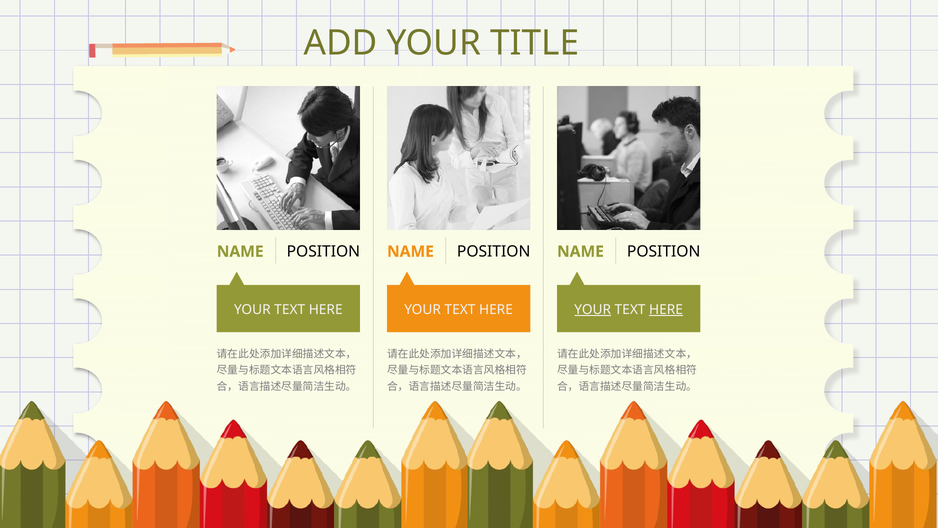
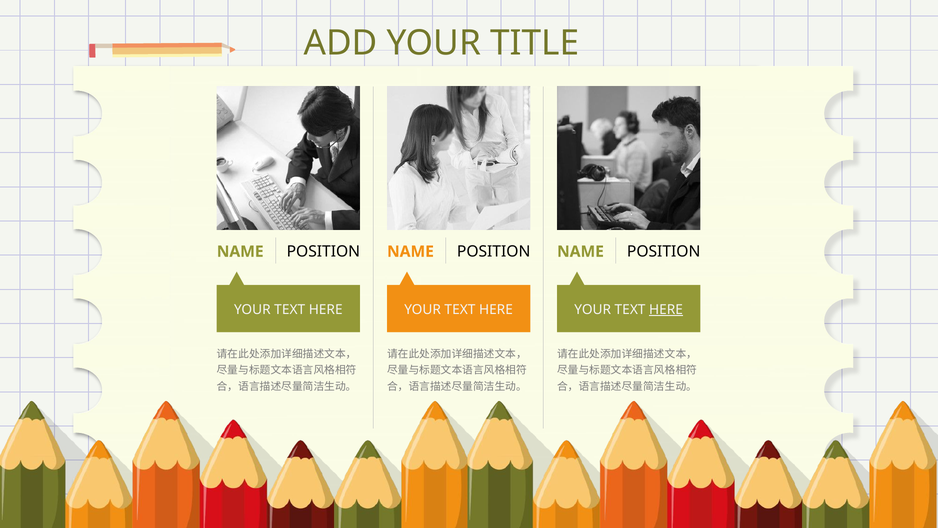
YOUR at (593, 309) underline: present -> none
